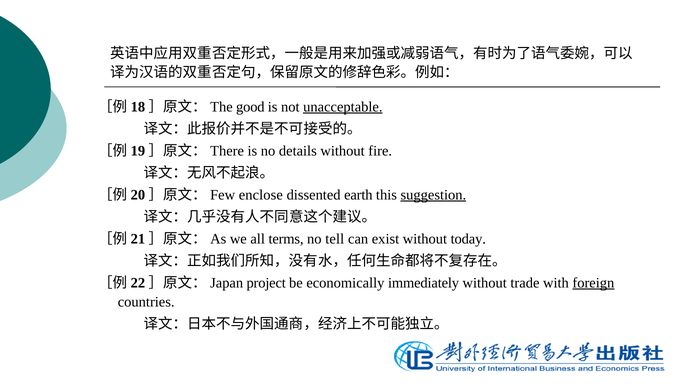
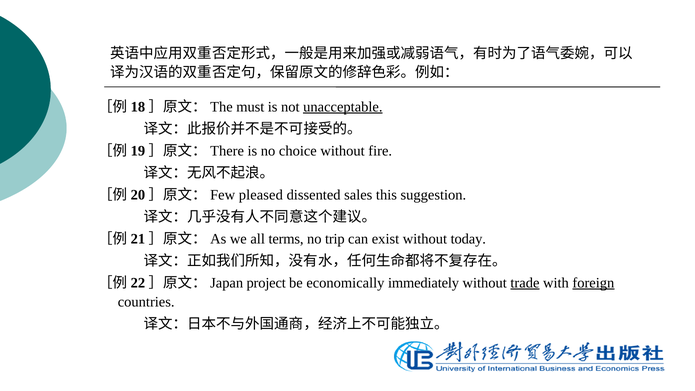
good: good -> must
details: details -> choice
enclose: enclose -> pleased
earth: earth -> sales
suggestion underline: present -> none
tell: tell -> trip
trade underline: none -> present
